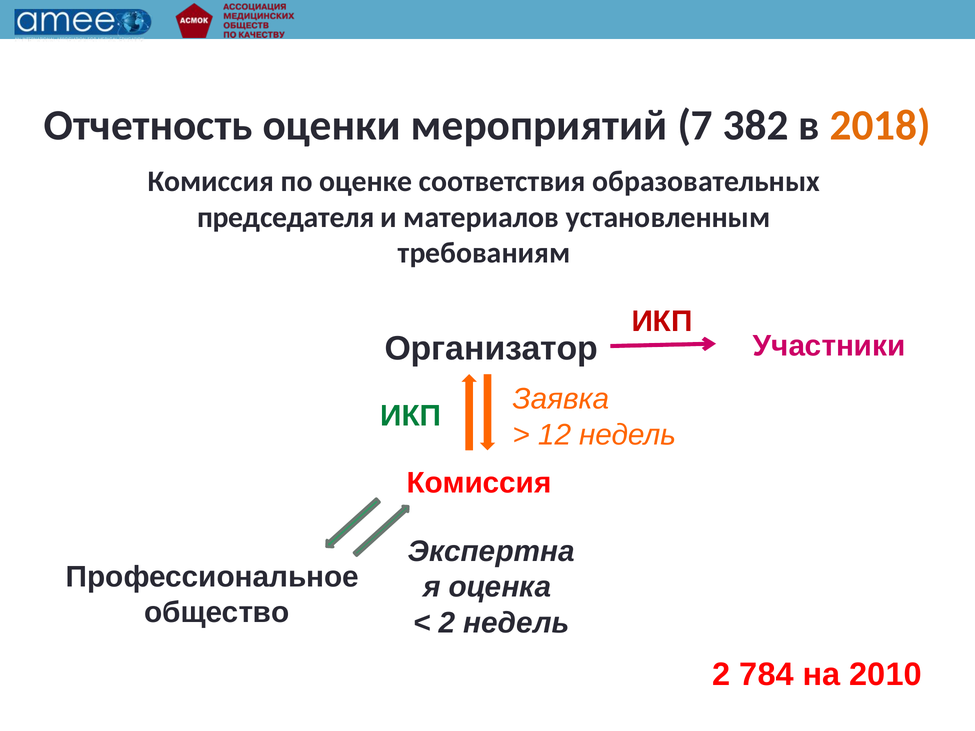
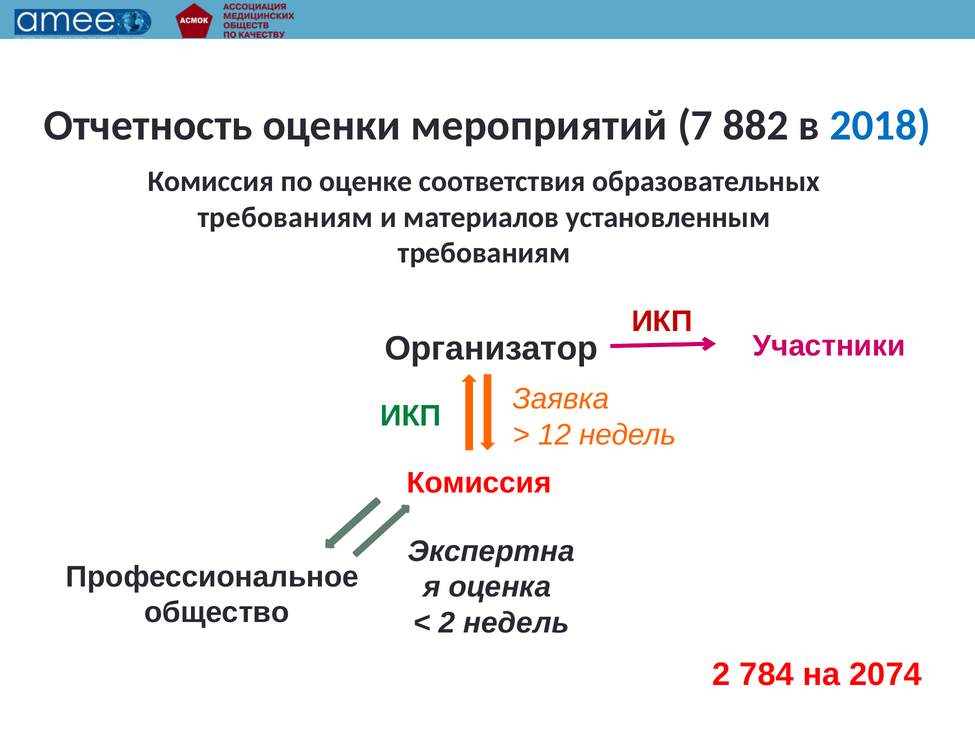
382: 382 -> 882
2018 colour: orange -> blue
председателя at (286, 217): председателя -> требованиям
2010: 2010 -> 2074
